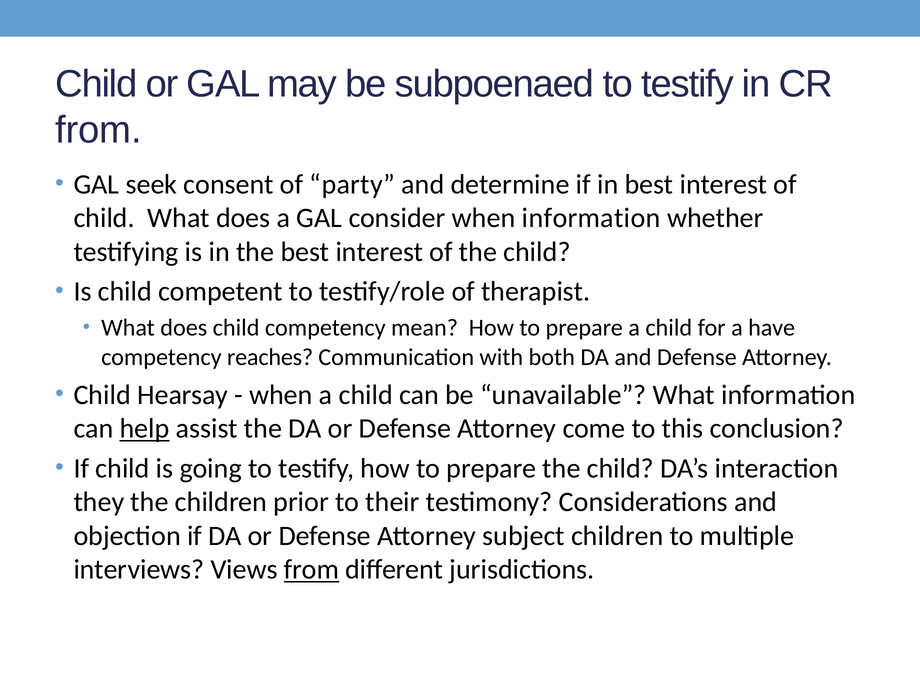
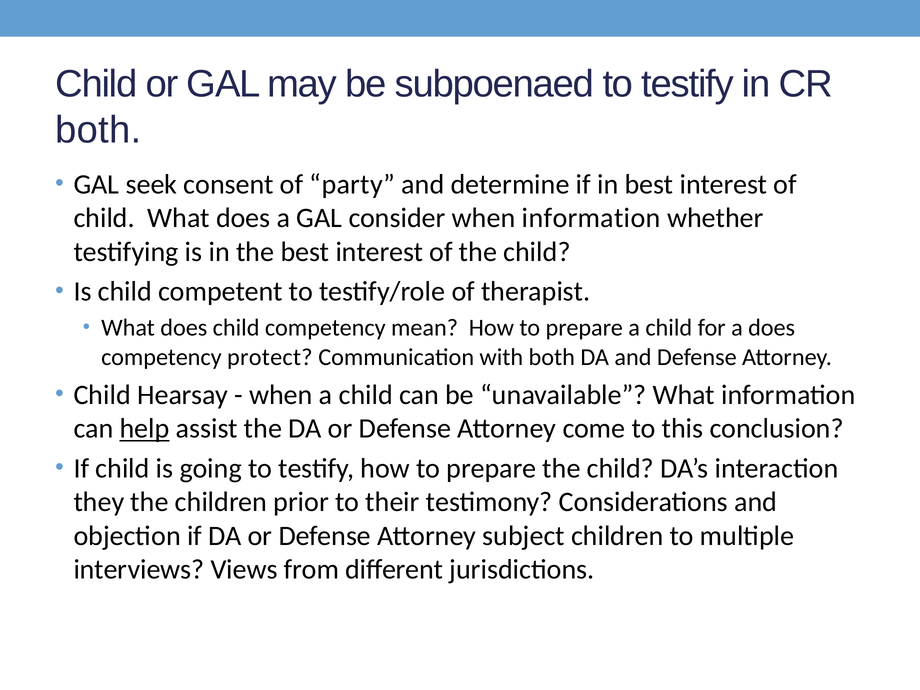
from at (99, 130): from -> both
a have: have -> does
reaches: reaches -> protect
from at (311, 570) underline: present -> none
